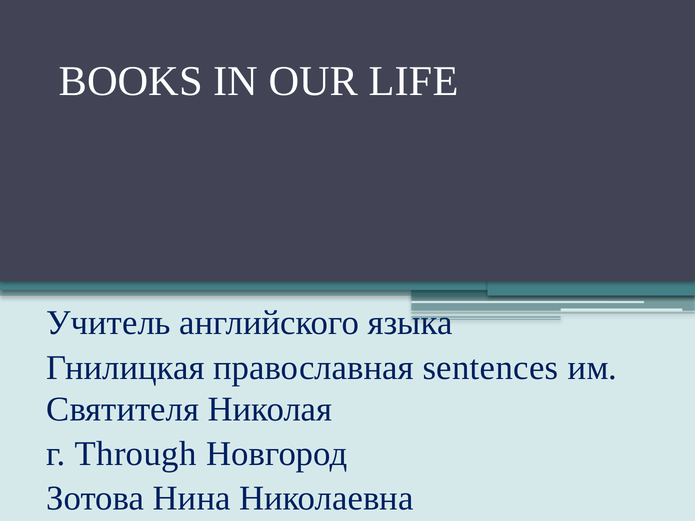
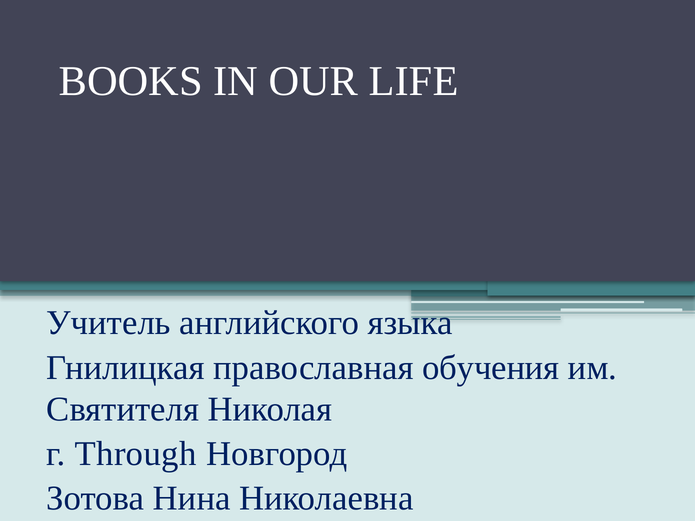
sentences: sentences -> обучения
